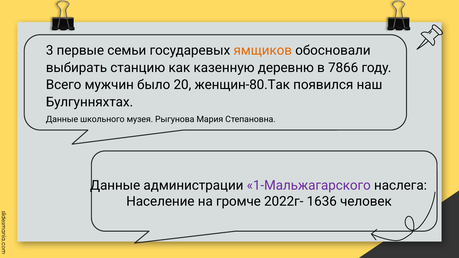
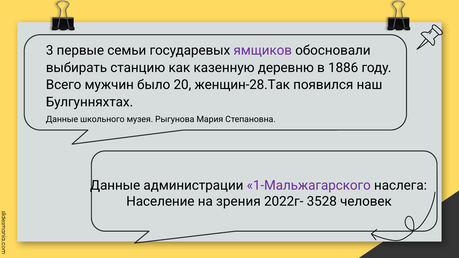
ямщиков colour: orange -> purple
7866: 7866 -> 1886
женщин-80.Так: женщин-80.Так -> женщин-28.Так
громче: громче -> зрения
1636: 1636 -> 3528
